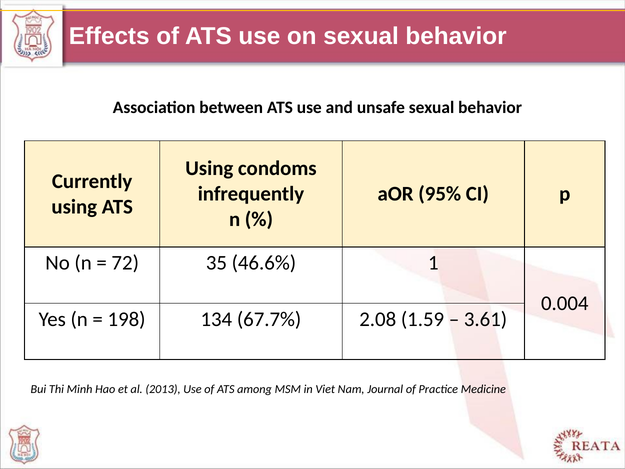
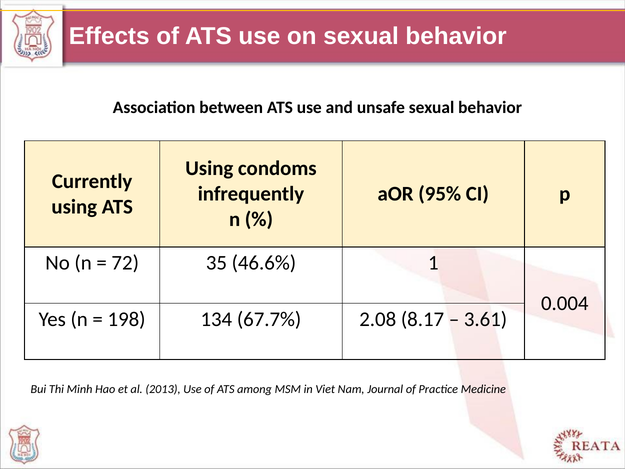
1.59: 1.59 -> 8.17
